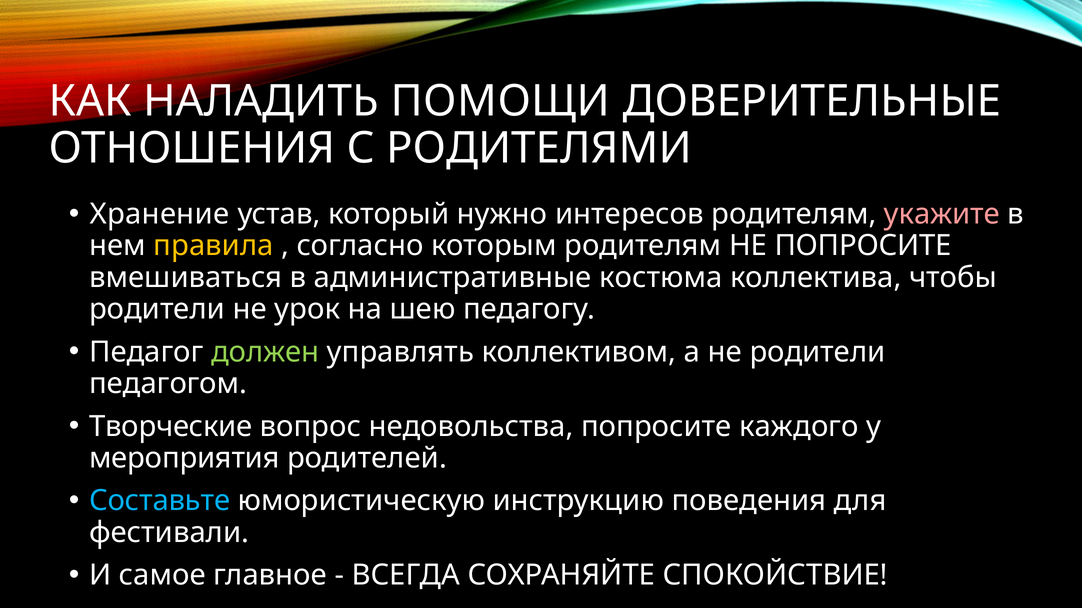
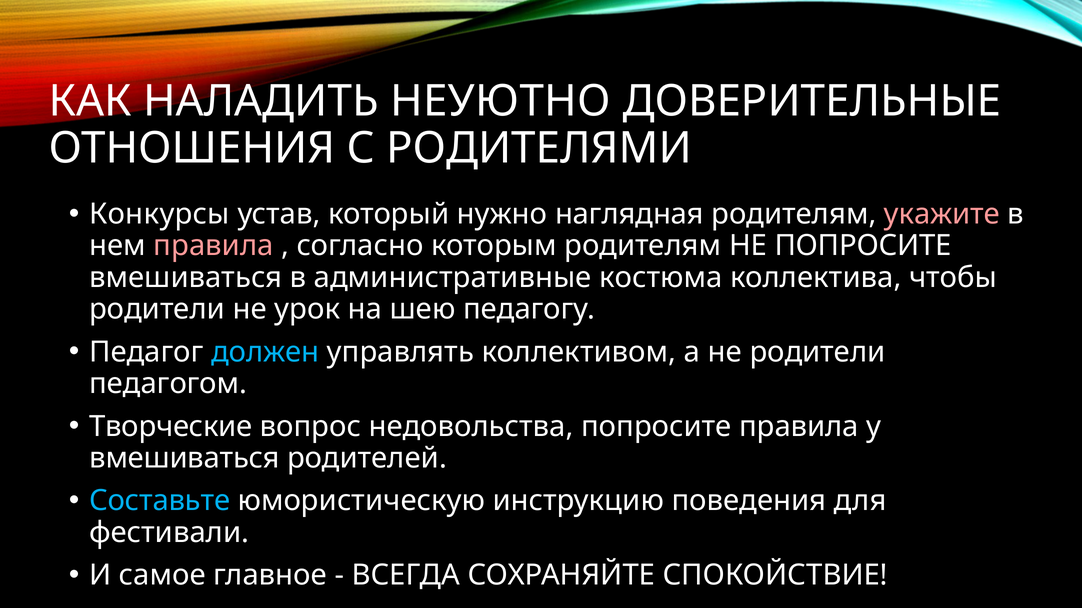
ПОМОЩИ: ПОМОЩИ -> НЕУЮТНО
Хранение: Хранение -> Конкурсы
интересов: интересов -> наглядная
правила at (214, 246) colour: yellow -> pink
должен colour: light green -> light blue
попросите каждого: каждого -> правила
мероприятия at (185, 458): мероприятия -> вмешиваться
